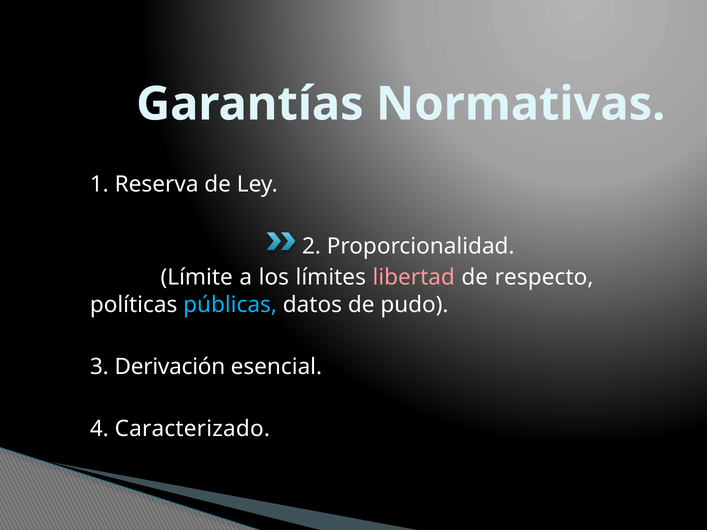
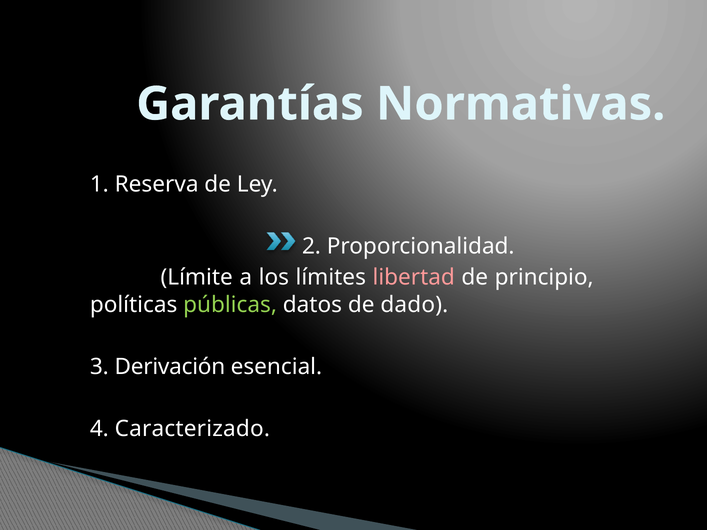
respecto: respecto -> principio
públicas colour: light blue -> light green
pudo: pudo -> dado
